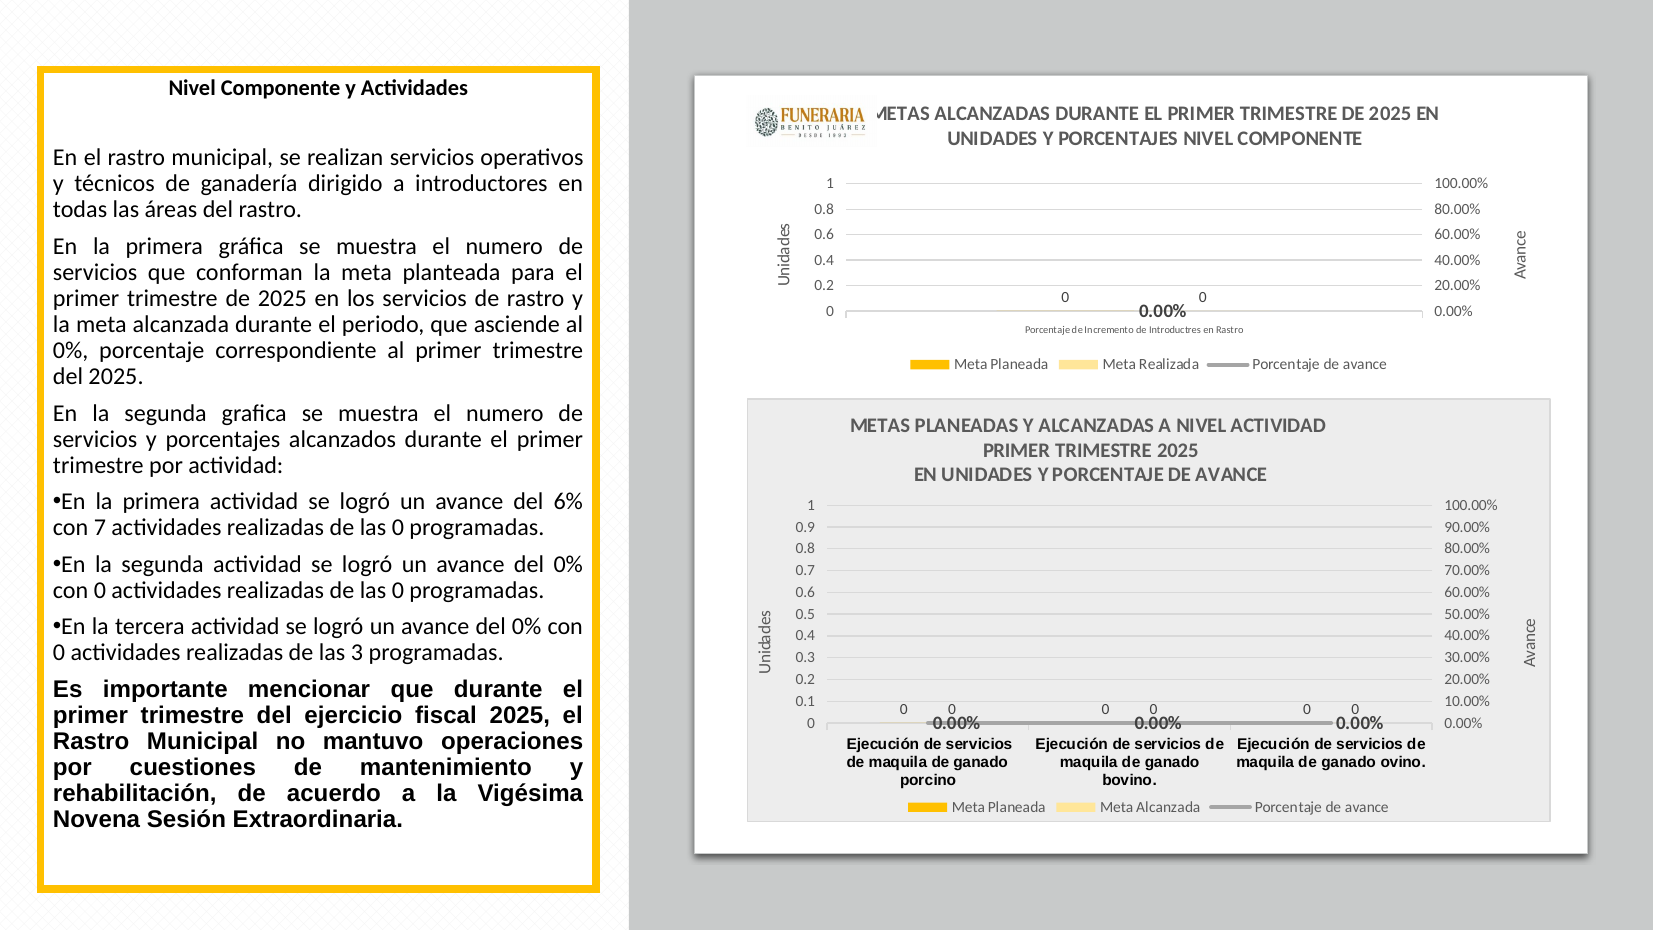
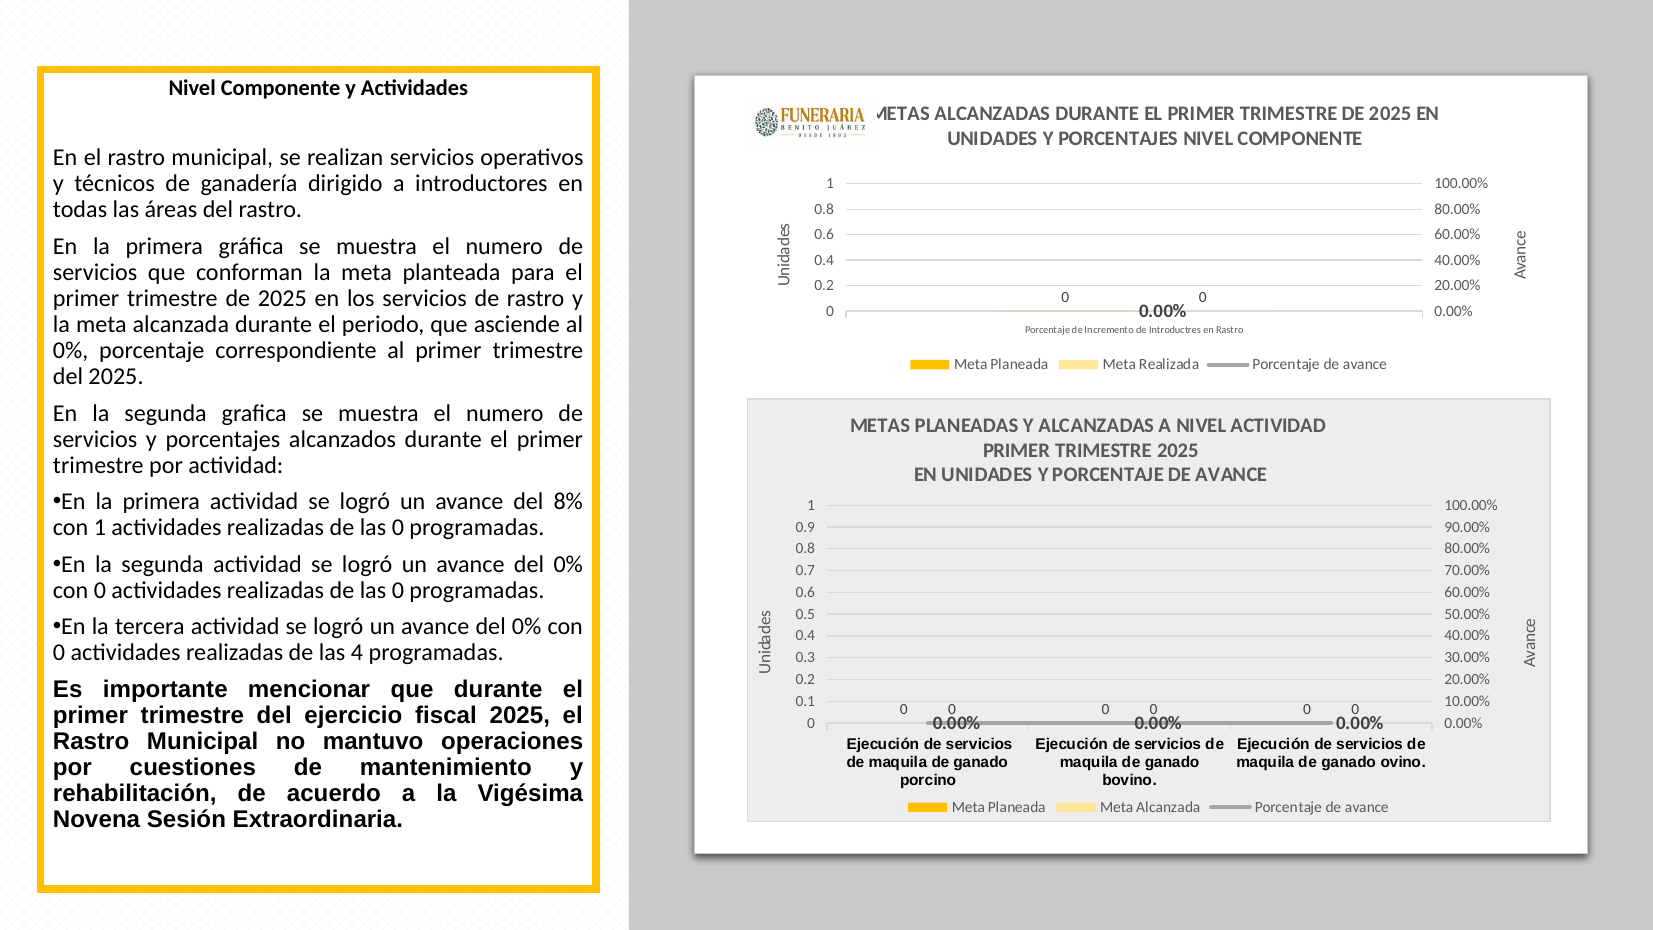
6%: 6% -> 8%
con 7: 7 -> 1
3: 3 -> 4
